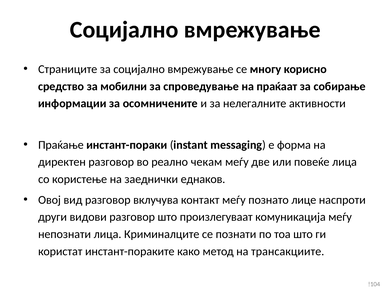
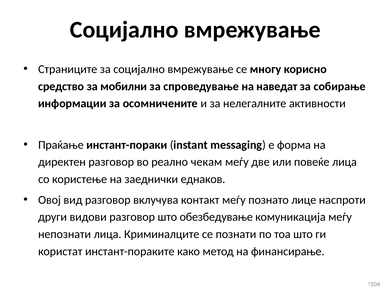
праќаат: праќаат -> наведат
произлегуваат: произлегуваат -> обезбедување
трансакциите: трансакциите -> финансирање
